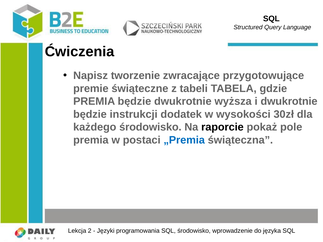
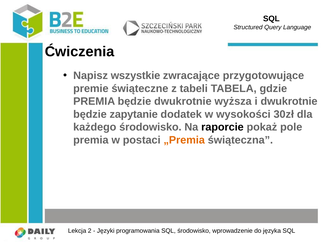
tworzenie: tworzenie -> wszystkie
instrukcji: instrukcji -> zapytanie
„Premia colour: blue -> orange
